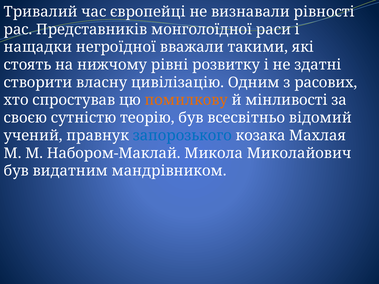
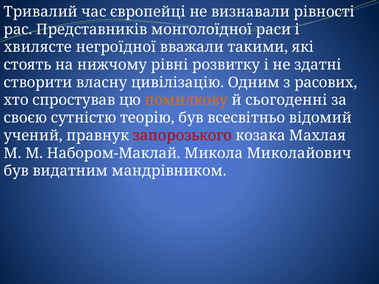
нащадки: нащадки -> хвилясте
мінливості: мінливості -> сьогоденні
запорозького colour: blue -> red
